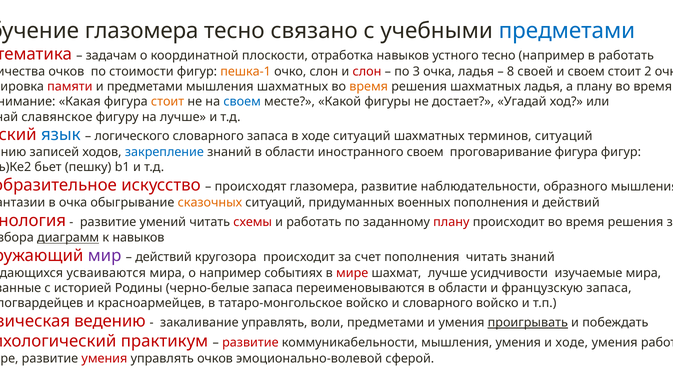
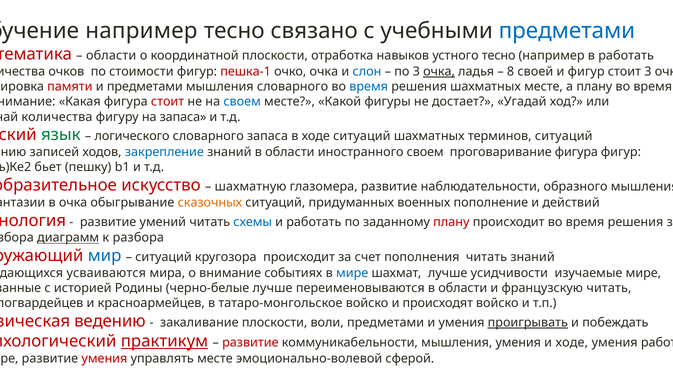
глазомера at (142, 31): глазомера -> например
задачам at (111, 56): задачам -> области
пешка-1 colour: orange -> red
очко слон: слон -> очка
слон at (367, 72) colour: red -> blue
очка at (439, 72) underline: none -> present
и своем: своем -> фигур
стоит 2: 2 -> 3
мышления шахматных: шахматных -> словарного
время at (369, 87) colour: orange -> blue
шахматных ладья: ладья -> месте
стоит at (168, 102) colour: orange -> red
славянское at (57, 117): славянское -> количества
на лучше: лучше -> запаса
язык colour: blue -> green
происходят: происходят -> шахматную
военных пополнения: пополнения -> пополнение
схемы colour: red -> blue
к навыков: навыков -> разбора
мир colour: purple -> blue
действий at (164, 258): действий -> ситуаций
о например: например -> внимание
мире at (352, 274) colour: red -> blue
изучаемые мира: мира -> мире
черно-белые запаса: запаса -> лучше
французскую запаса: запаса -> читать
и словарного: словарного -> происходят
закаливание управлять: управлять -> плоскости
практикум underline: none -> present
управлять очков: очков -> месте
